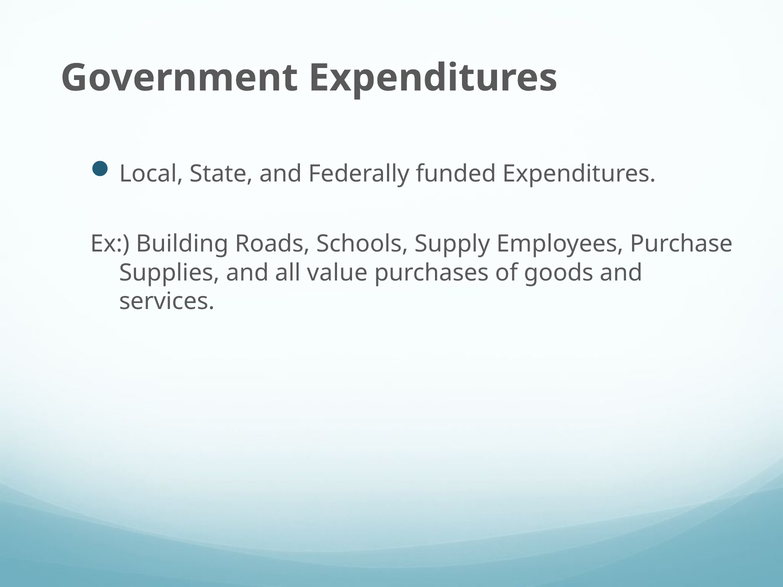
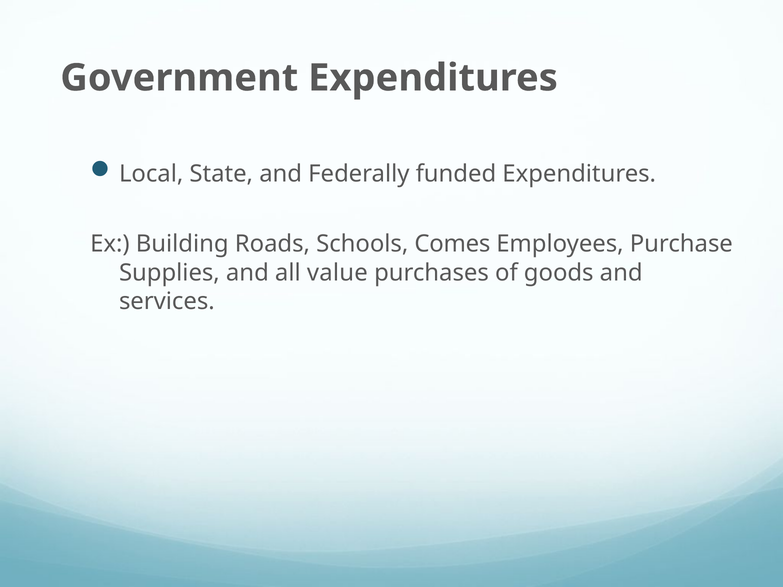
Supply: Supply -> Comes
